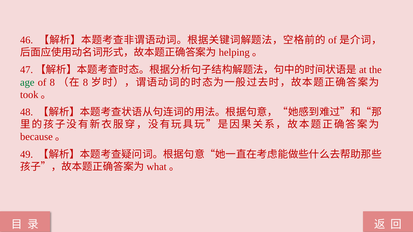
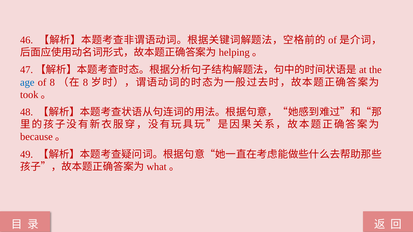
age colour: green -> blue
